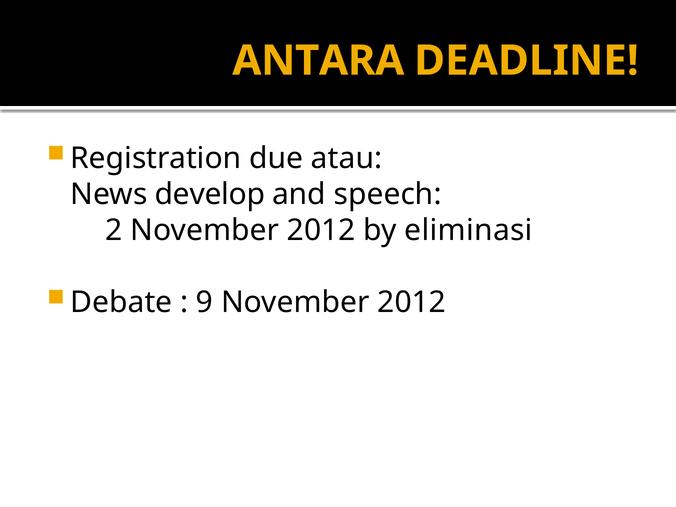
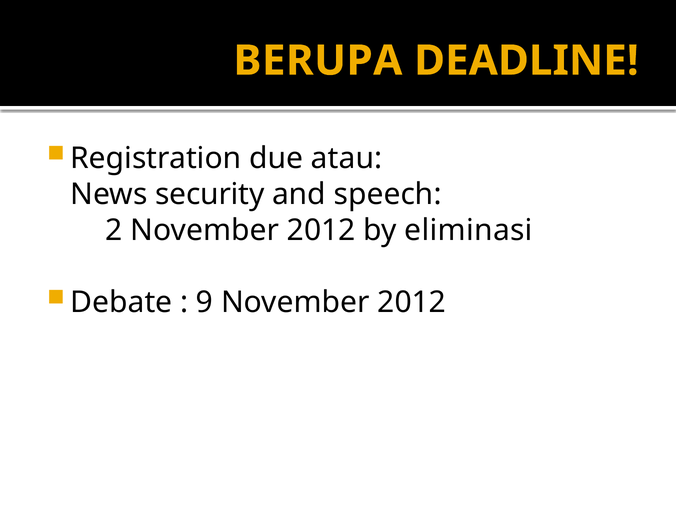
ANTARA: ANTARA -> BERUPA
develop: develop -> security
